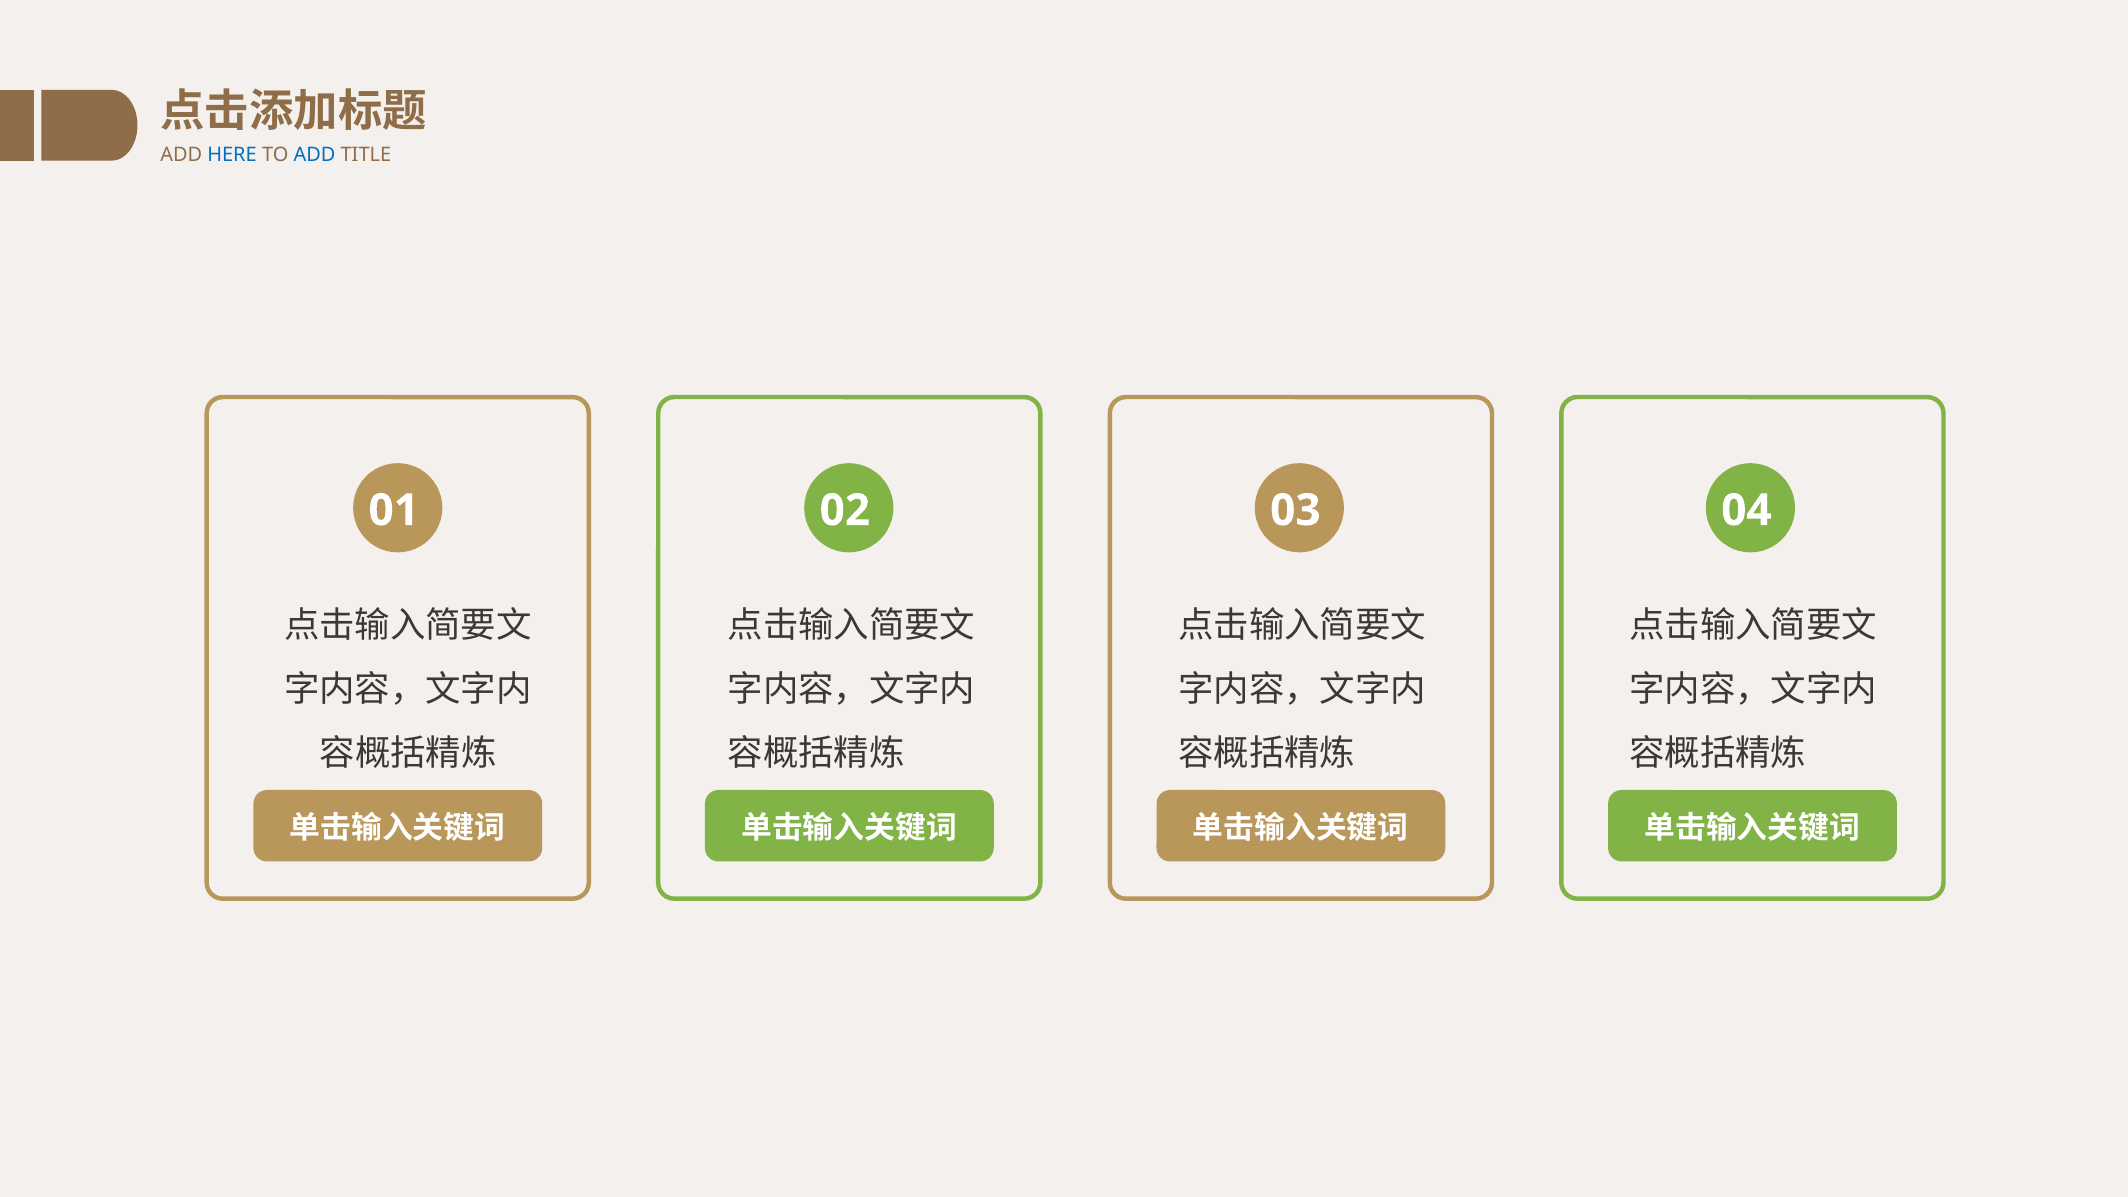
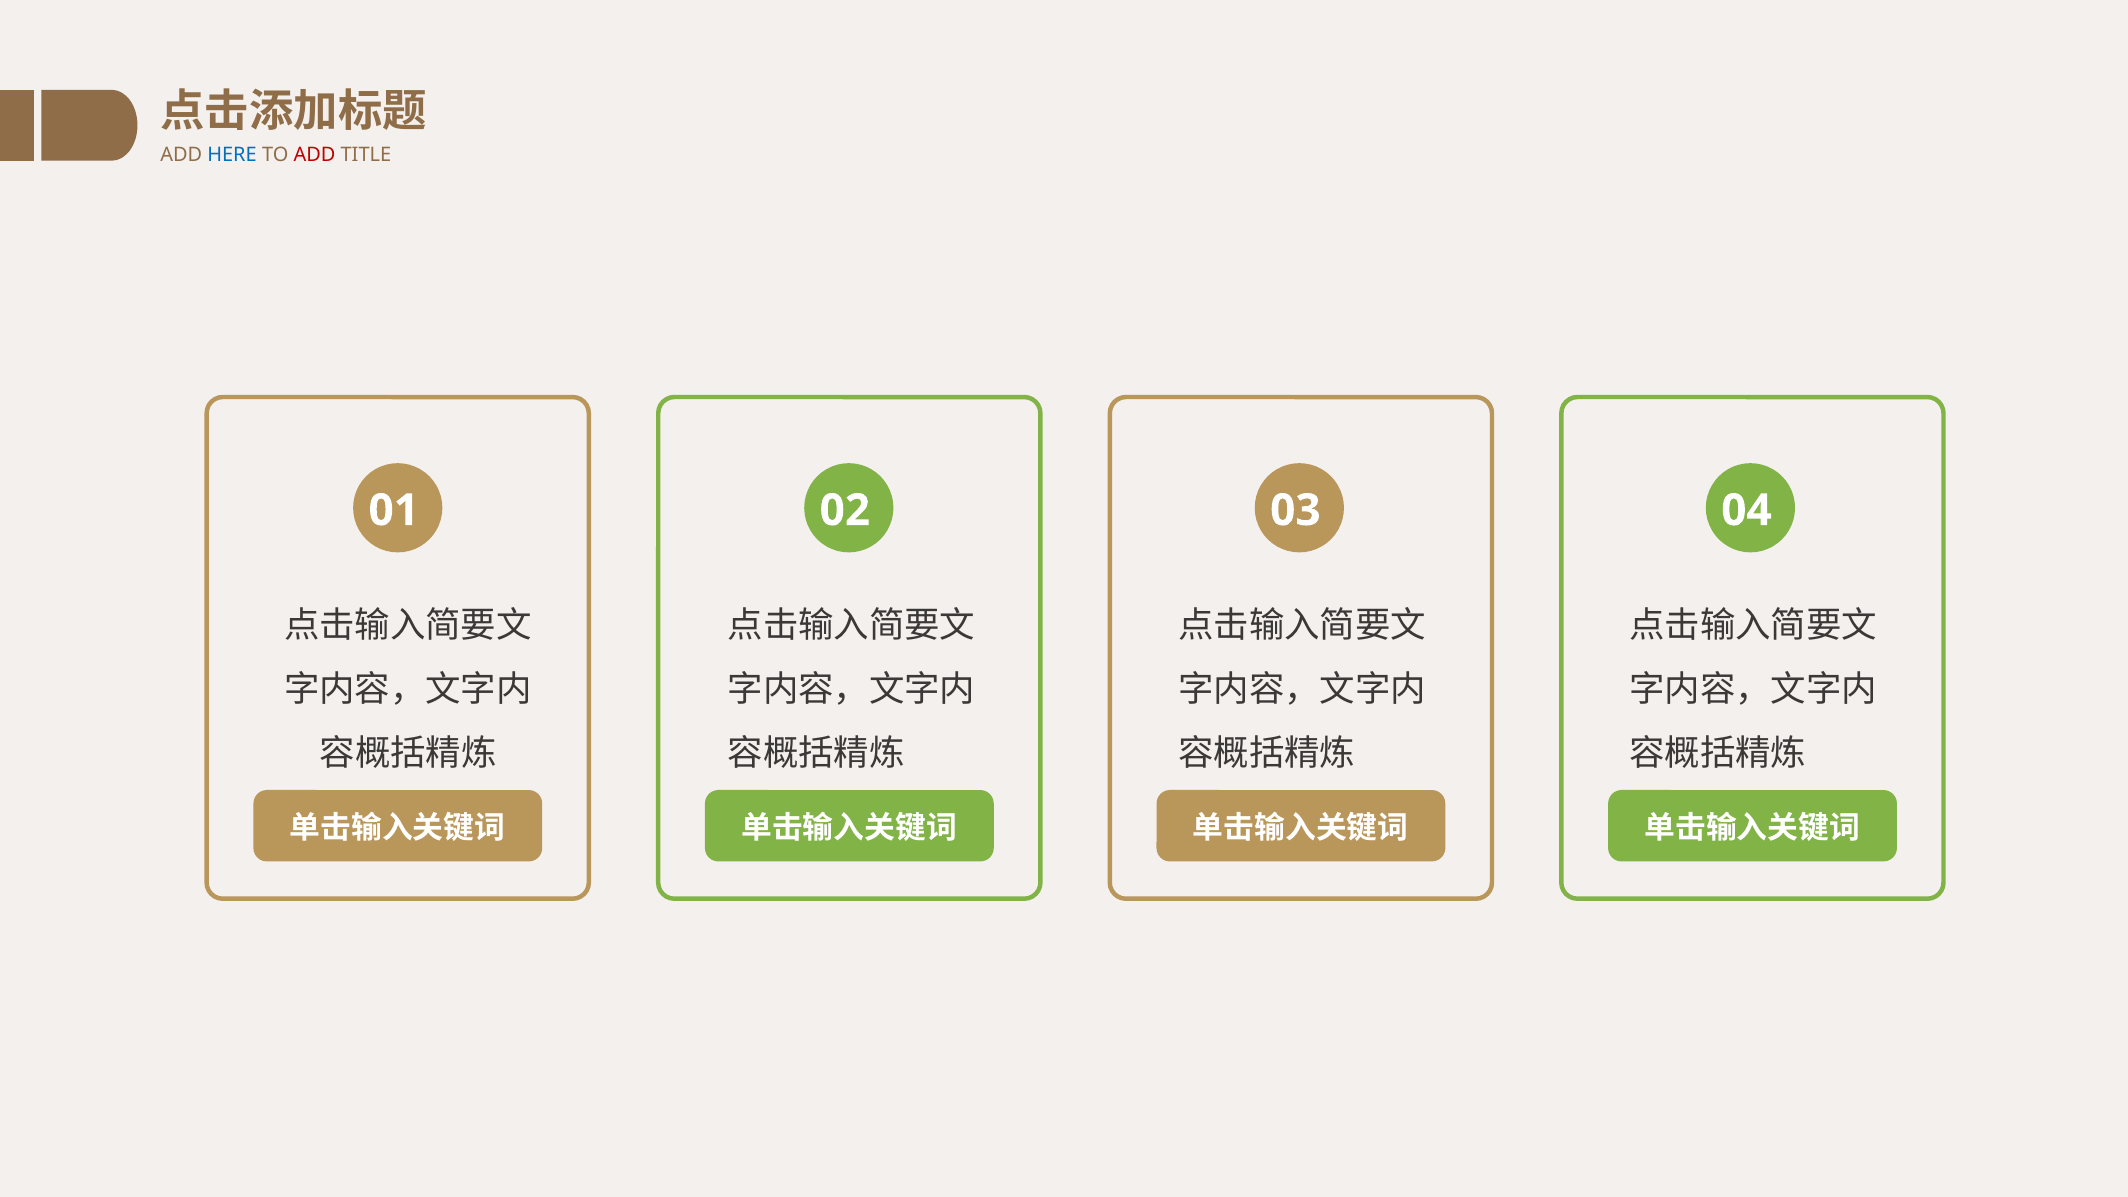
ADD at (314, 155) colour: blue -> red
